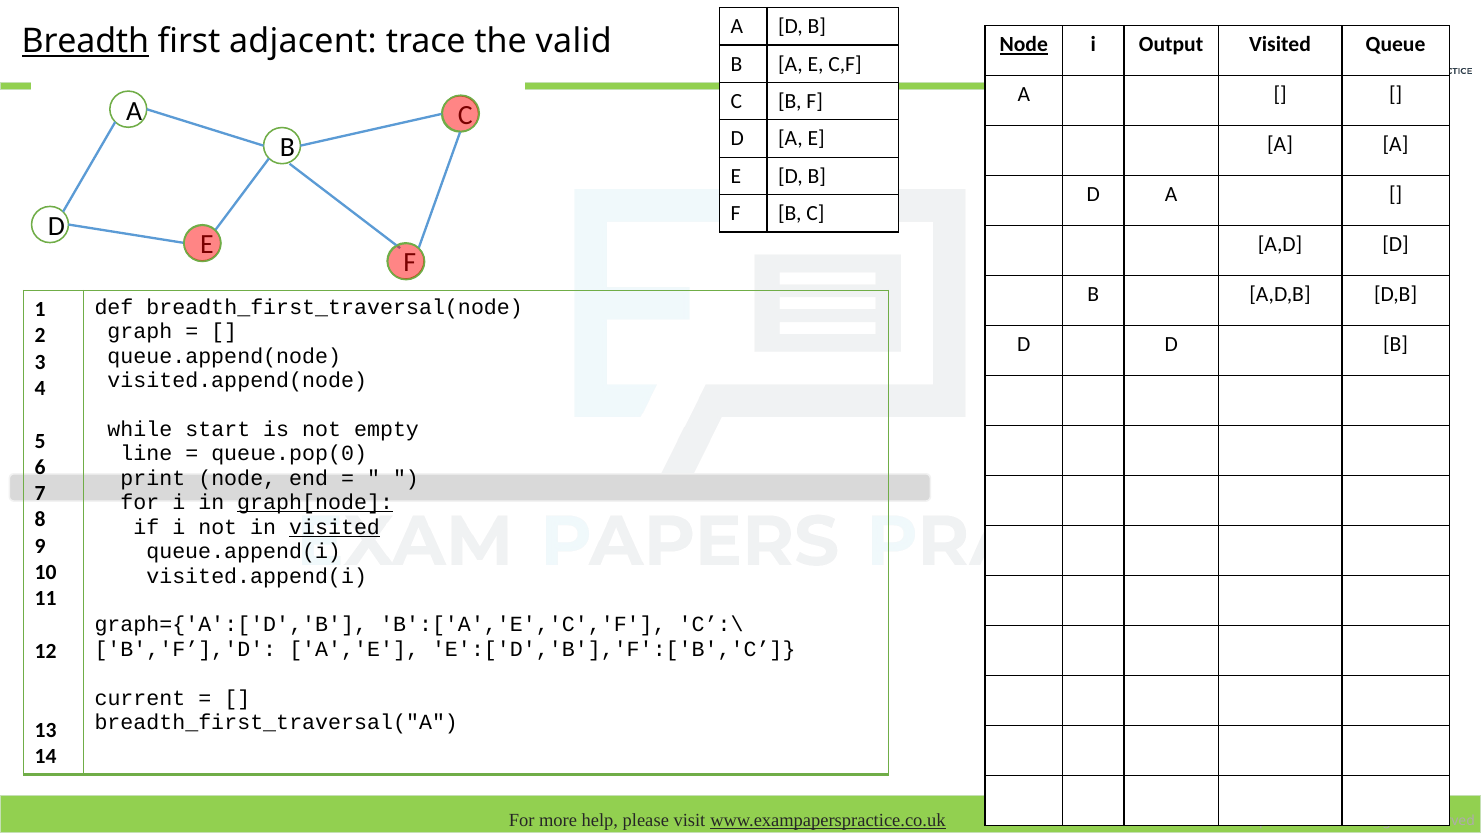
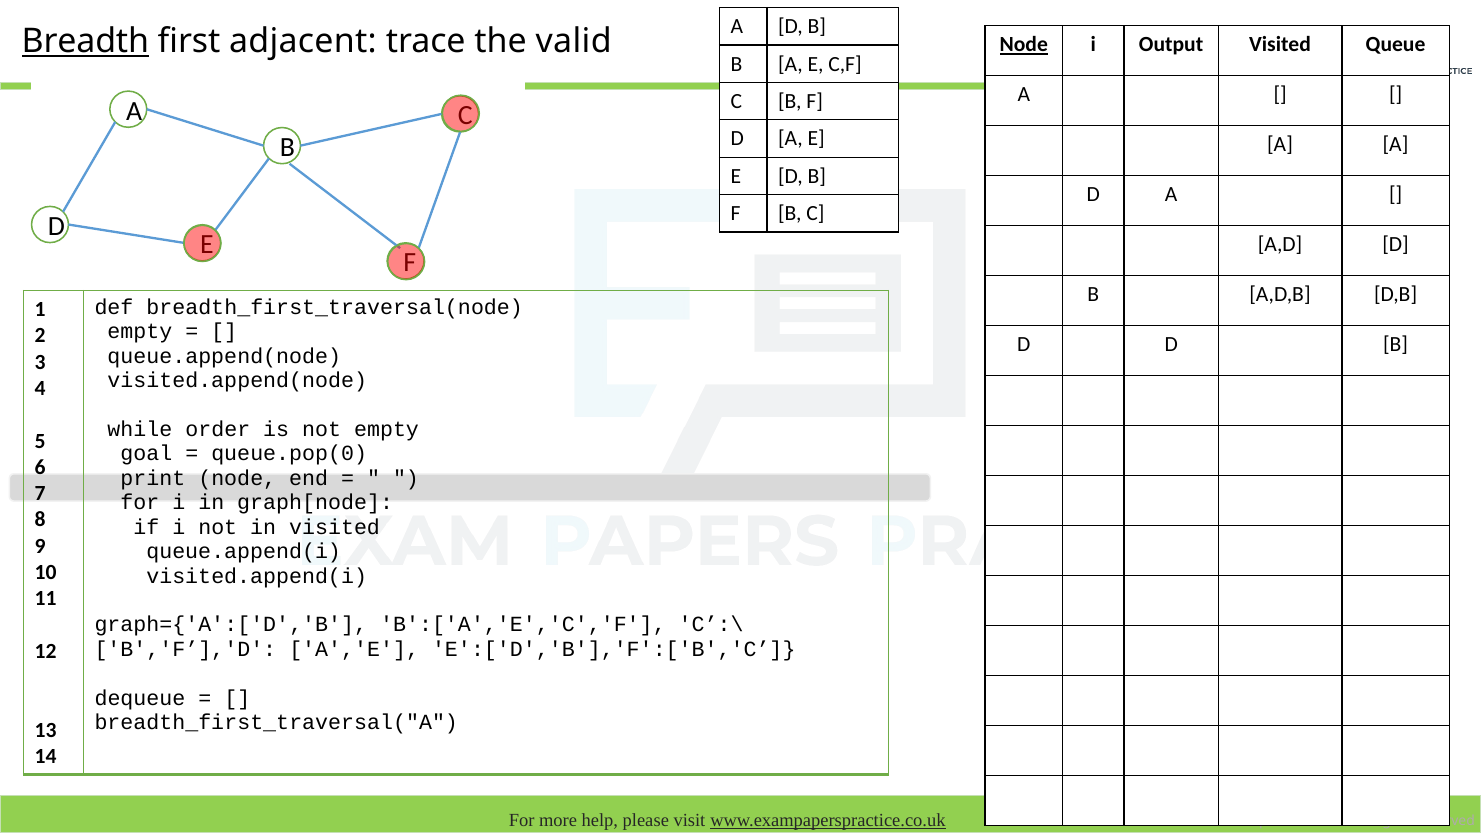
graph at (140, 331): graph -> empty
start: start -> order
line: line -> goal
graph[node underline: present -> none
visited at (335, 527) underline: present -> none
current: current -> dequeue
